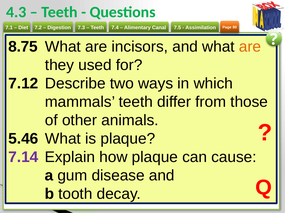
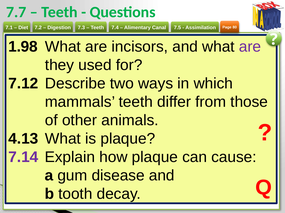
4.3: 4.3 -> 7.7
8.75: 8.75 -> 1.98
are at (250, 47) colour: orange -> purple
5.46: 5.46 -> 4.13
